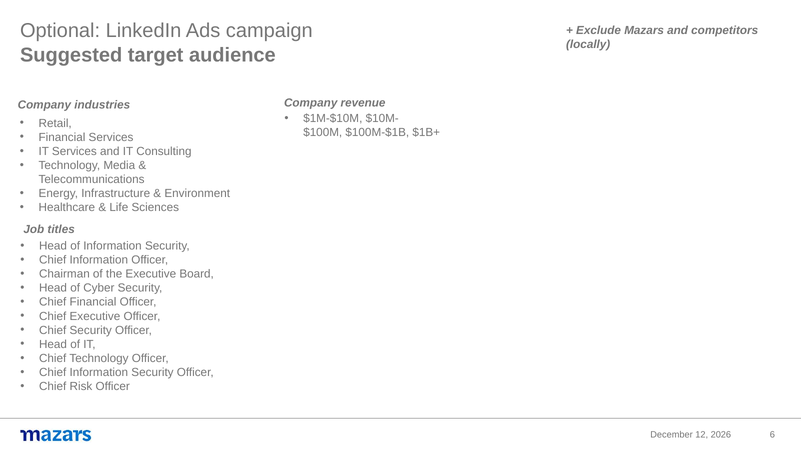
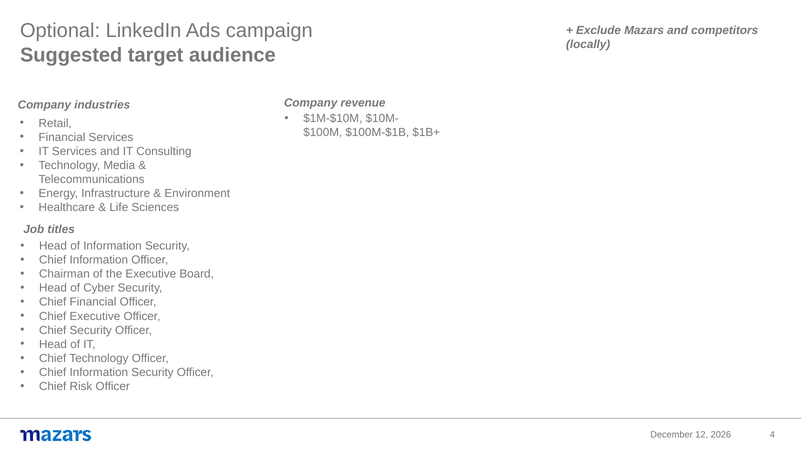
6: 6 -> 4
